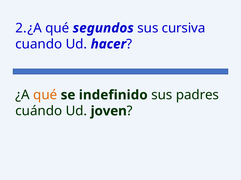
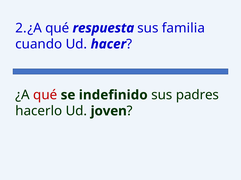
segundos: segundos -> respuesta
cursiva: cursiva -> familia
qué at (45, 95) colour: orange -> red
cuándo: cuándo -> hacerlo
